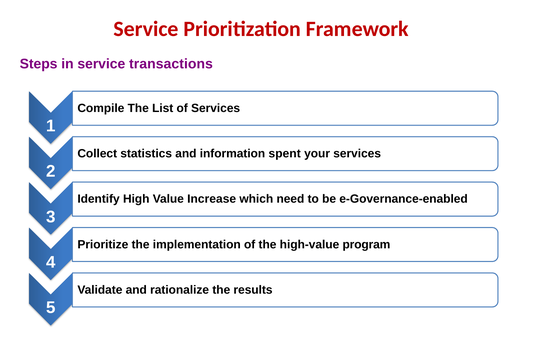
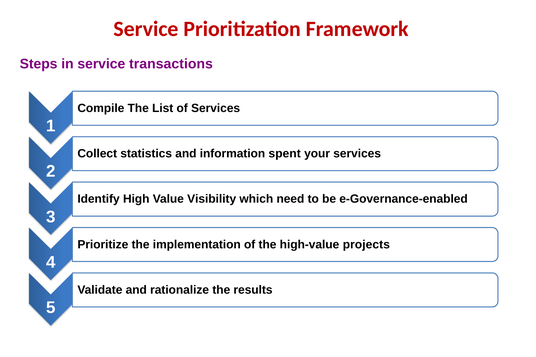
Increase: Increase -> Visibility
program: program -> projects
